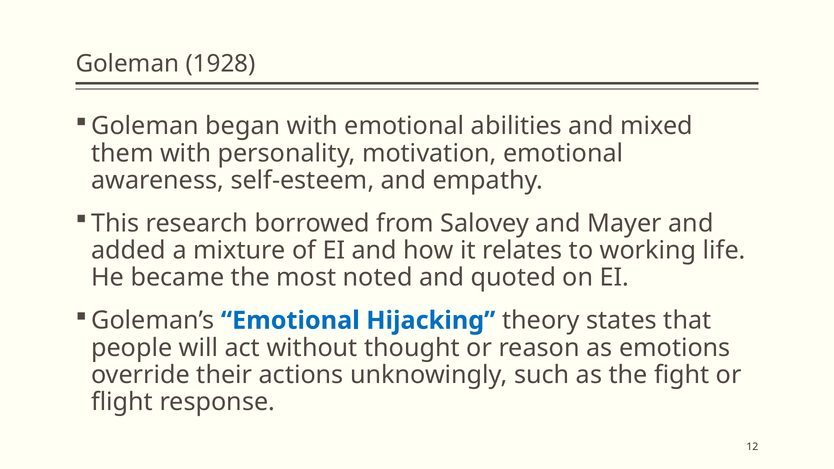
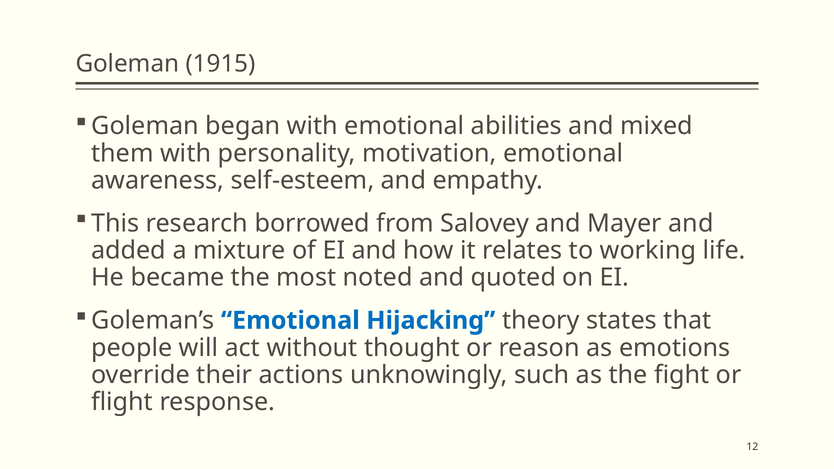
1928: 1928 -> 1915
